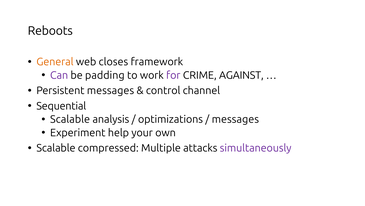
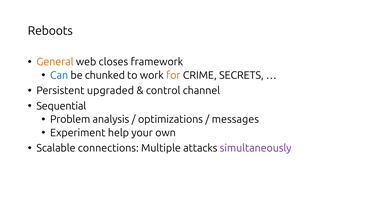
Can colour: purple -> blue
padding: padding -> chunked
for colour: purple -> orange
AGAINST: AGAINST -> SECRETS
Persistent messages: messages -> upgraded
Scalable at (70, 119): Scalable -> Problem
compressed: compressed -> connections
